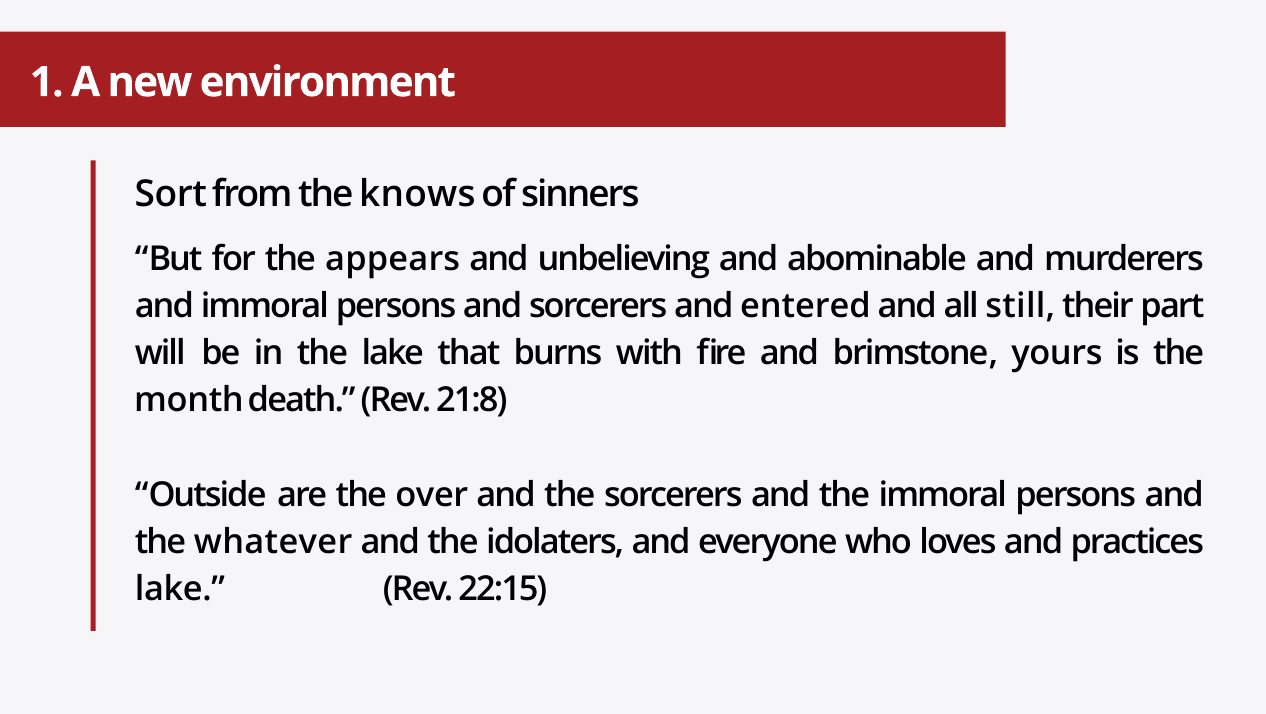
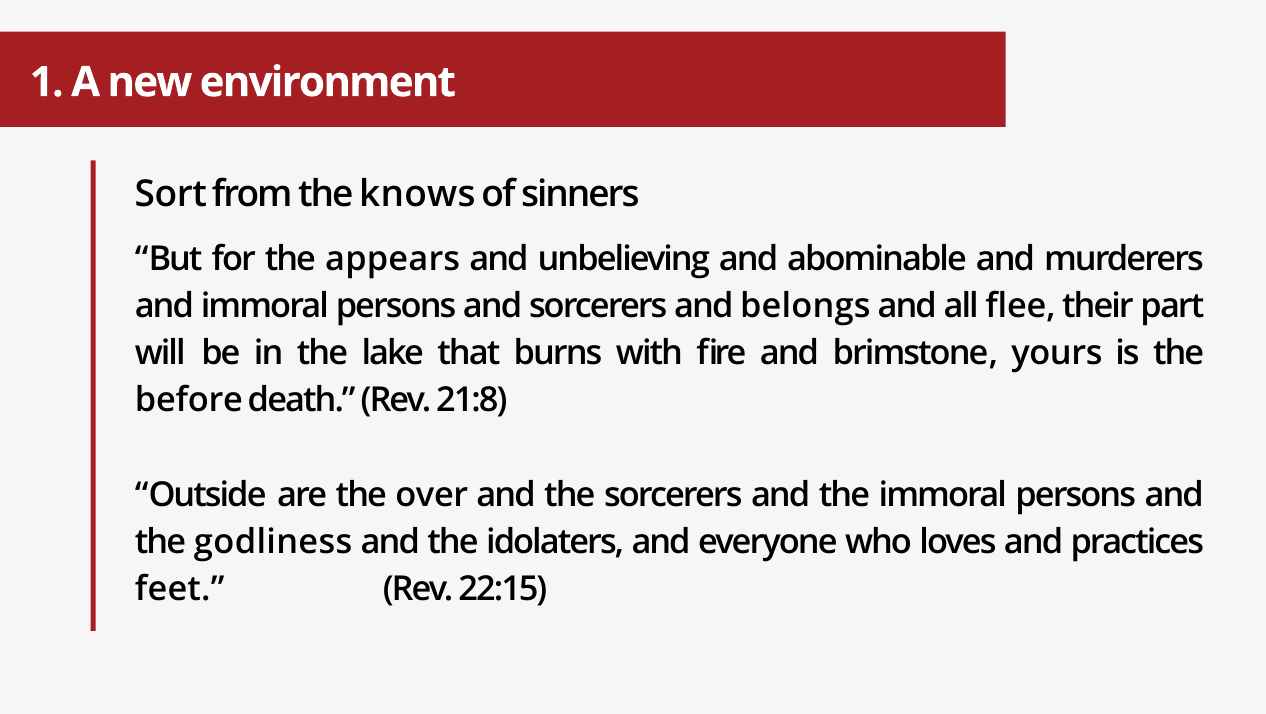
entered: entered -> belongs
still: still -> flee
month: month -> before
whatever: whatever -> godliness
lake at (180, 589): lake -> feet
